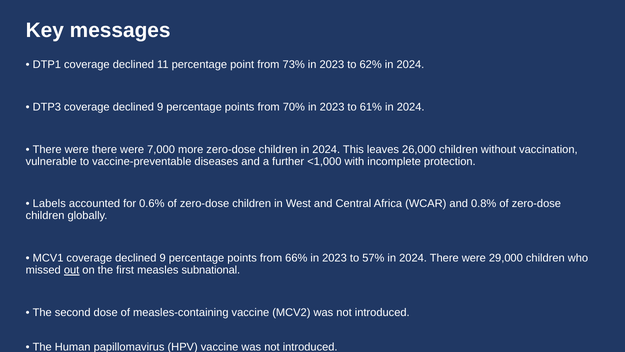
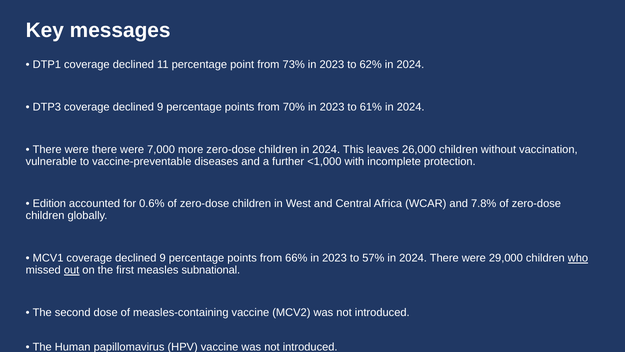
Labels: Labels -> Edition
0.8%: 0.8% -> 7.8%
who underline: none -> present
